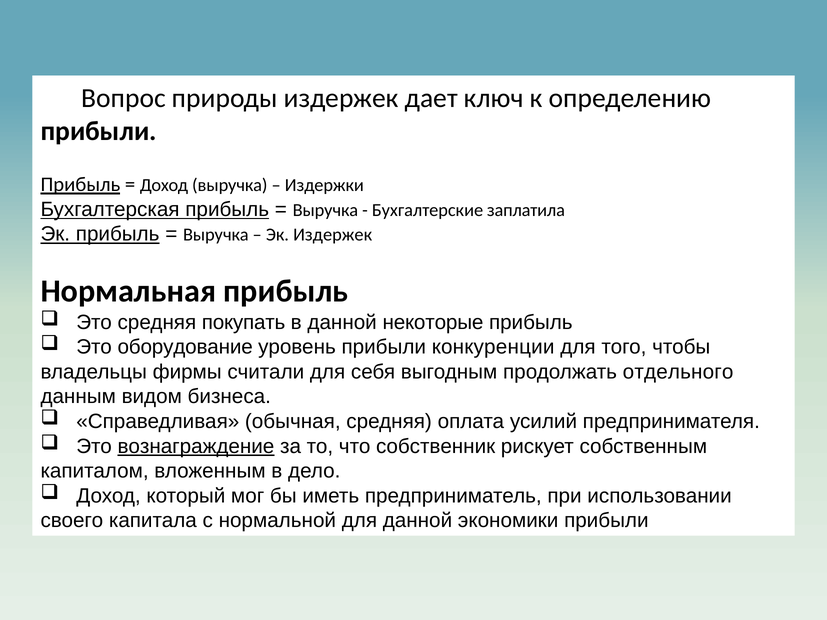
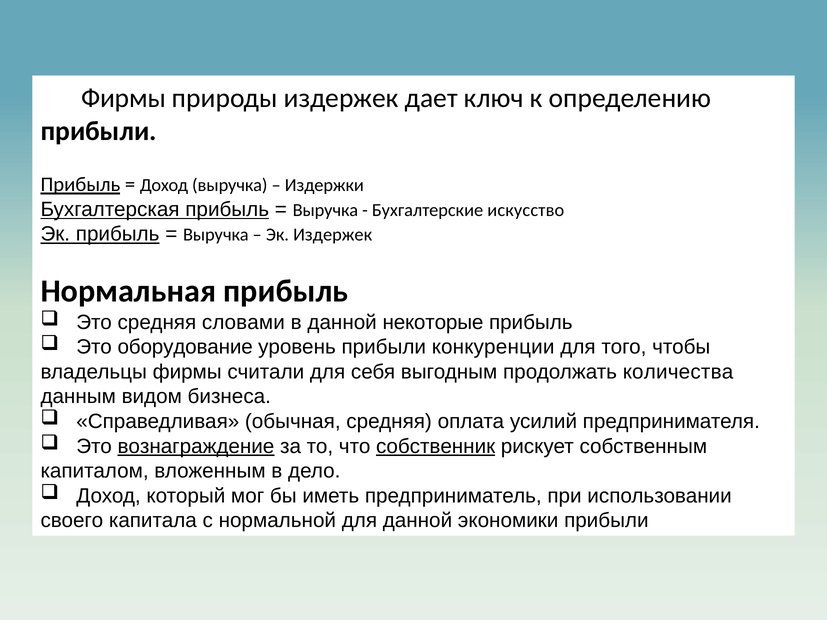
Вопрос at (124, 98): Вопрос -> Фирмы
заплатила: заплатила -> искусство
покупать: покупать -> словами
отдельного: отдельного -> количества
собственник underline: none -> present
